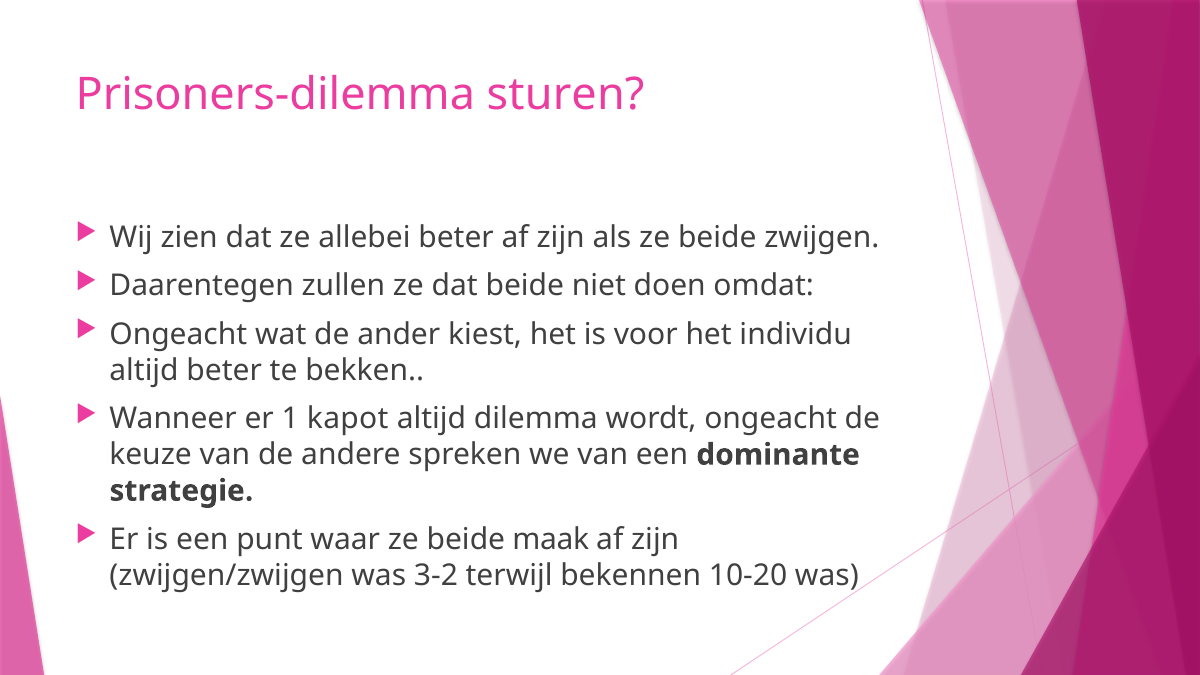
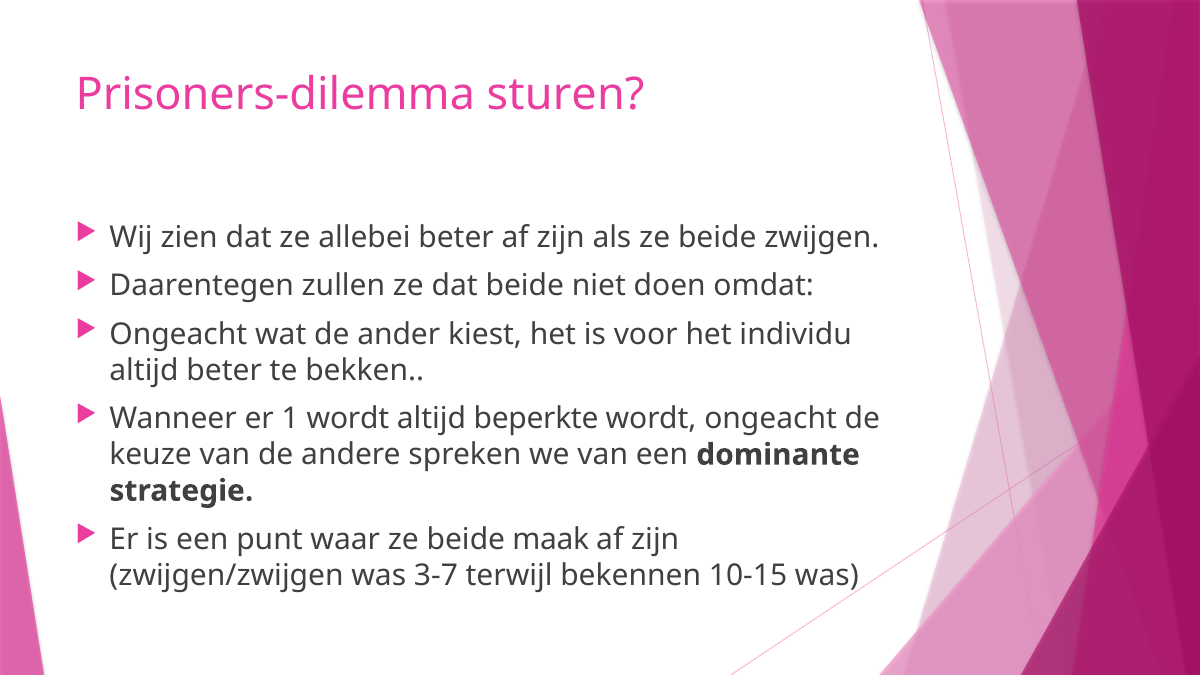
1 kapot: kapot -> wordt
dilemma: dilemma -> beperkte
3-2: 3-2 -> 3-7
10-20: 10-20 -> 10-15
